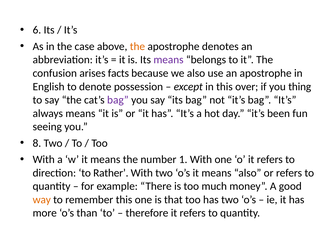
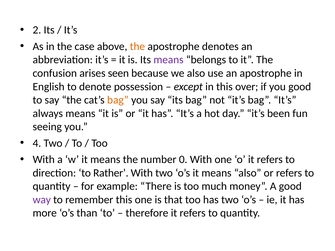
6: 6 -> 2
facts: facts -> seen
you thing: thing -> good
bag at (118, 100) colour: purple -> orange
8: 8 -> 4
1: 1 -> 0
way colour: orange -> purple
